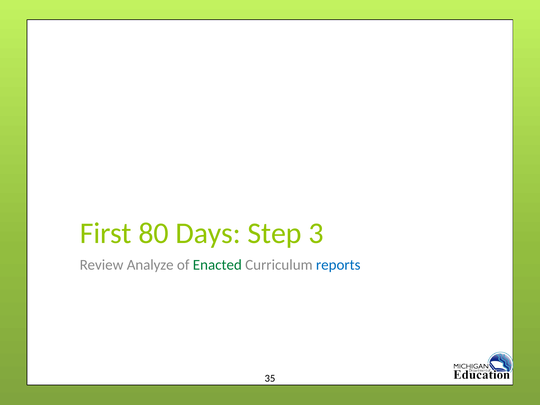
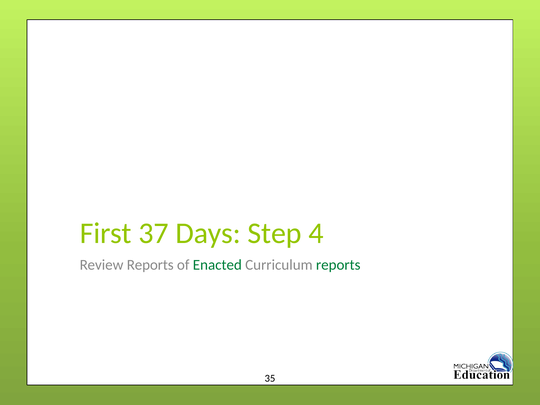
80: 80 -> 37
3: 3 -> 4
Review Analyze: Analyze -> Reports
reports at (338, 265) colour: blue -> green
